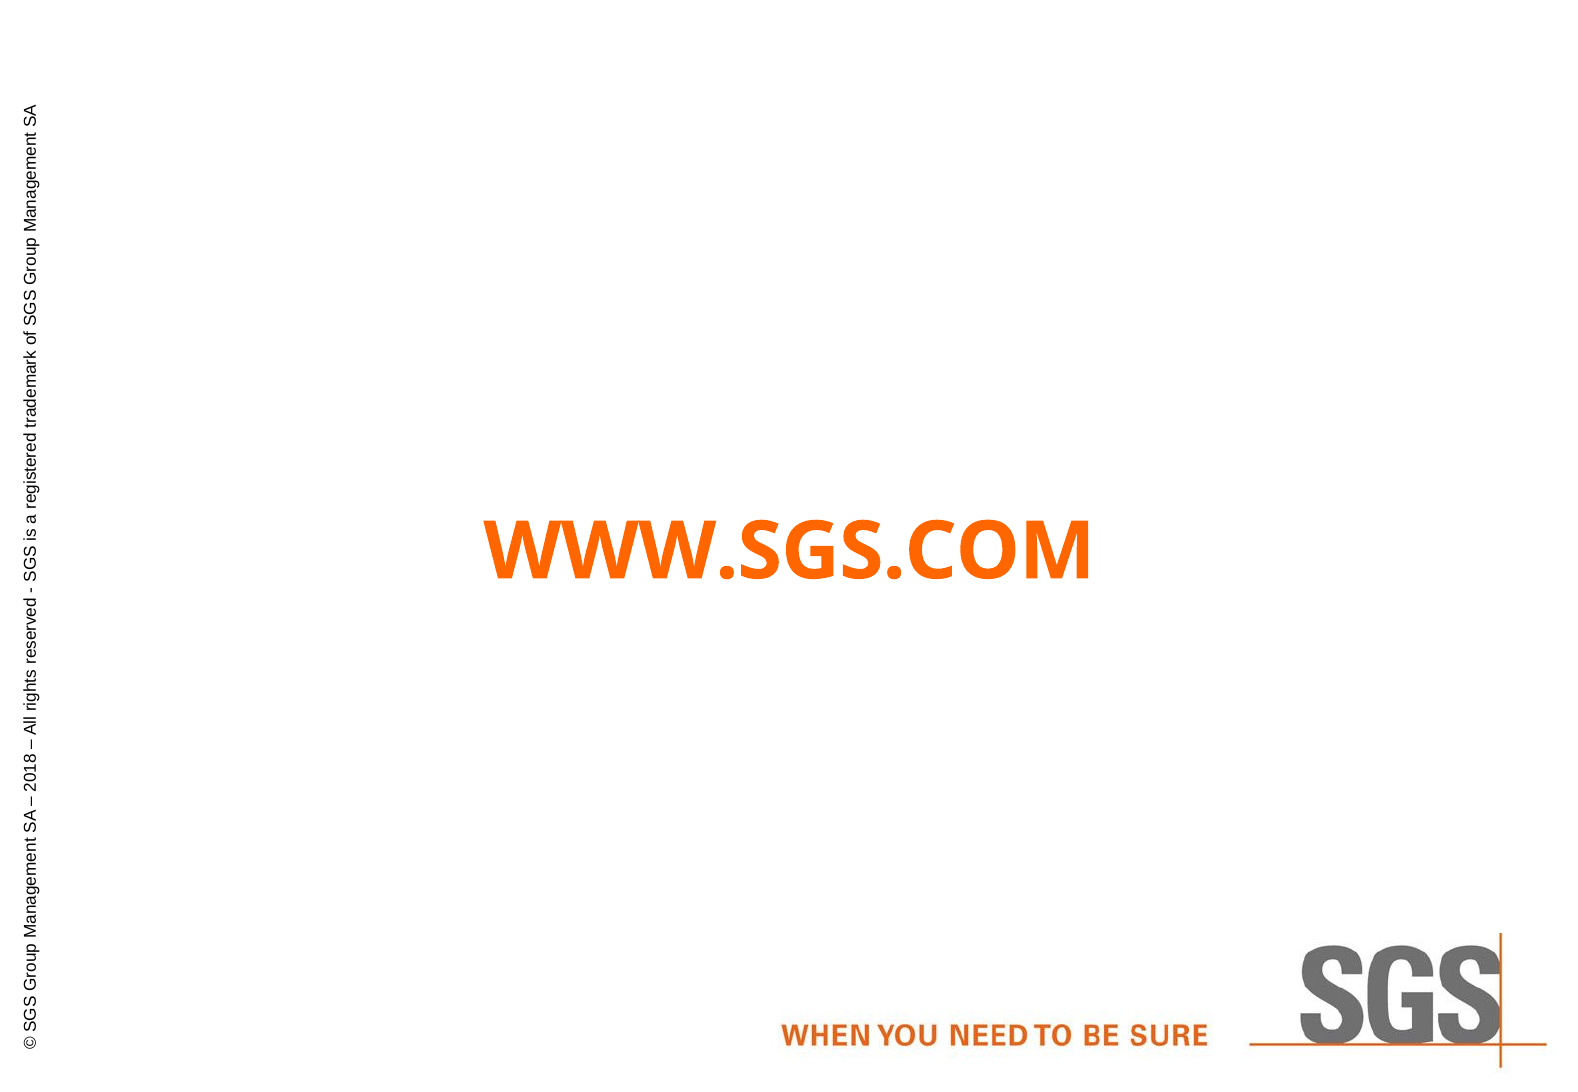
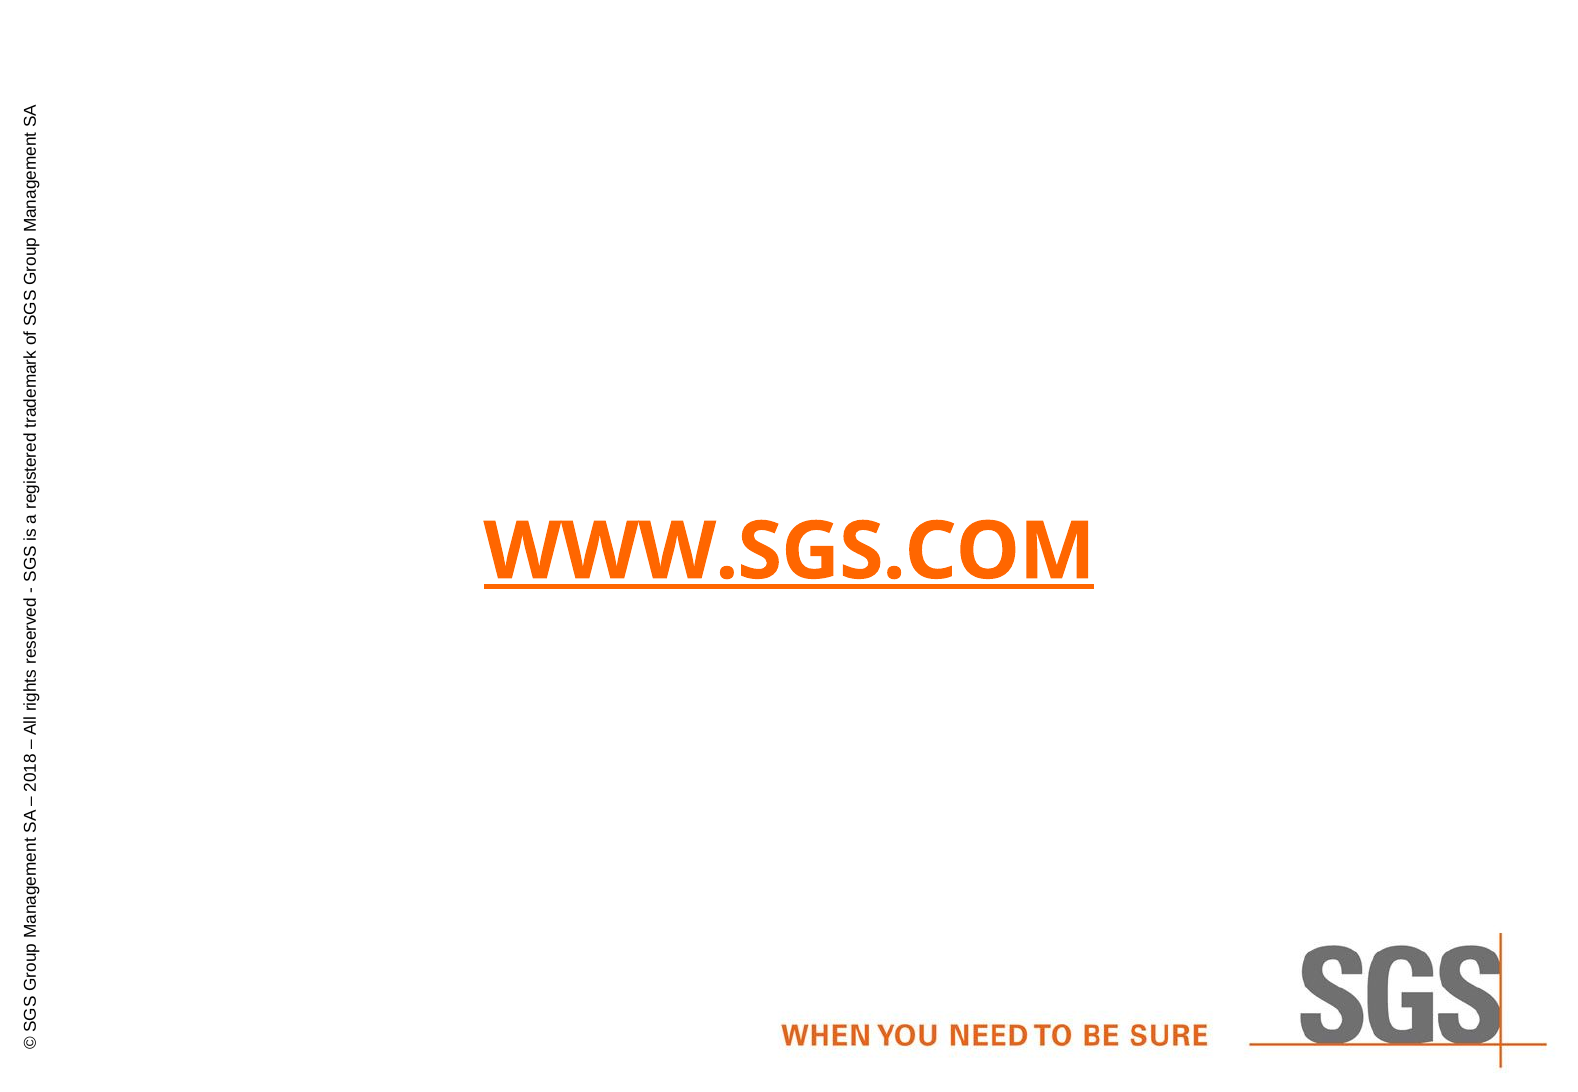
WWW.SGS.COM underline: none -> present
